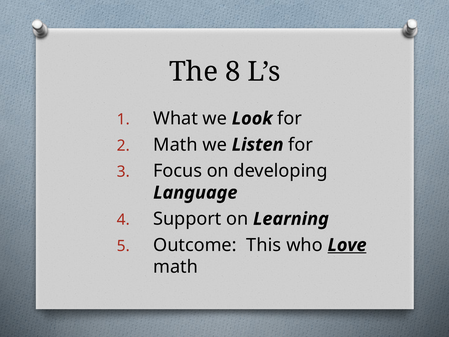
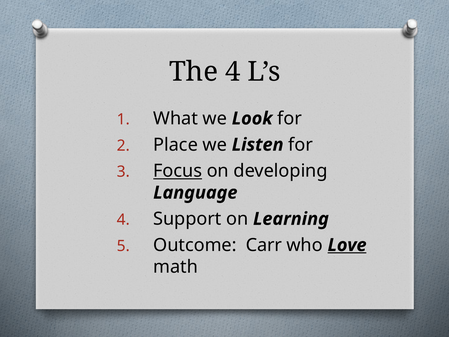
The 8: 8 -> 4
Math at (176, 145): Math -> Place
Focus underline: none -> present
This: This -> Carr
